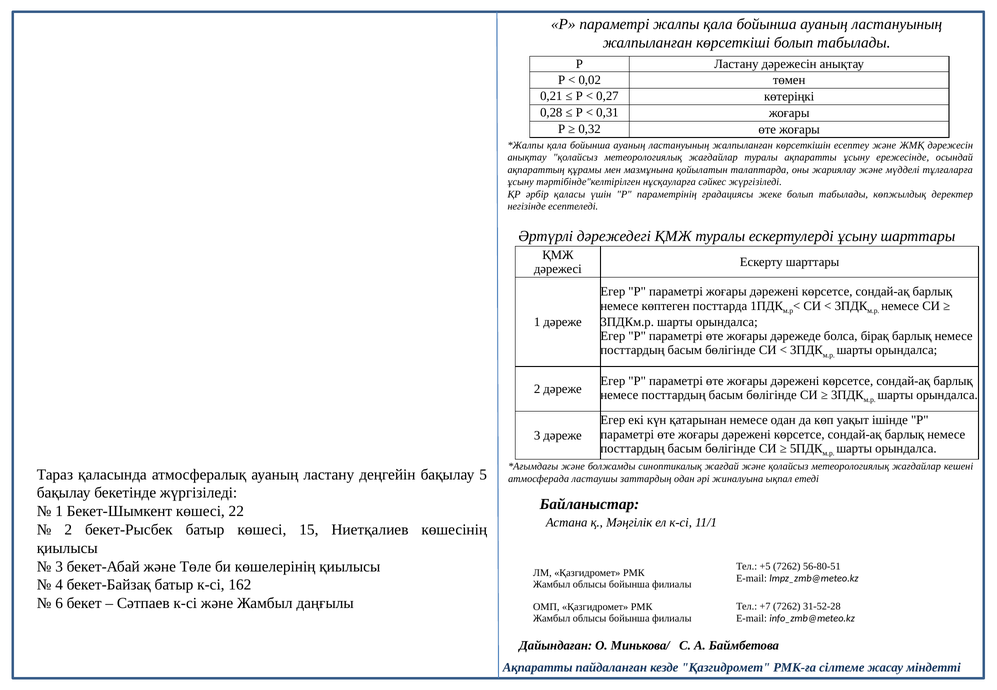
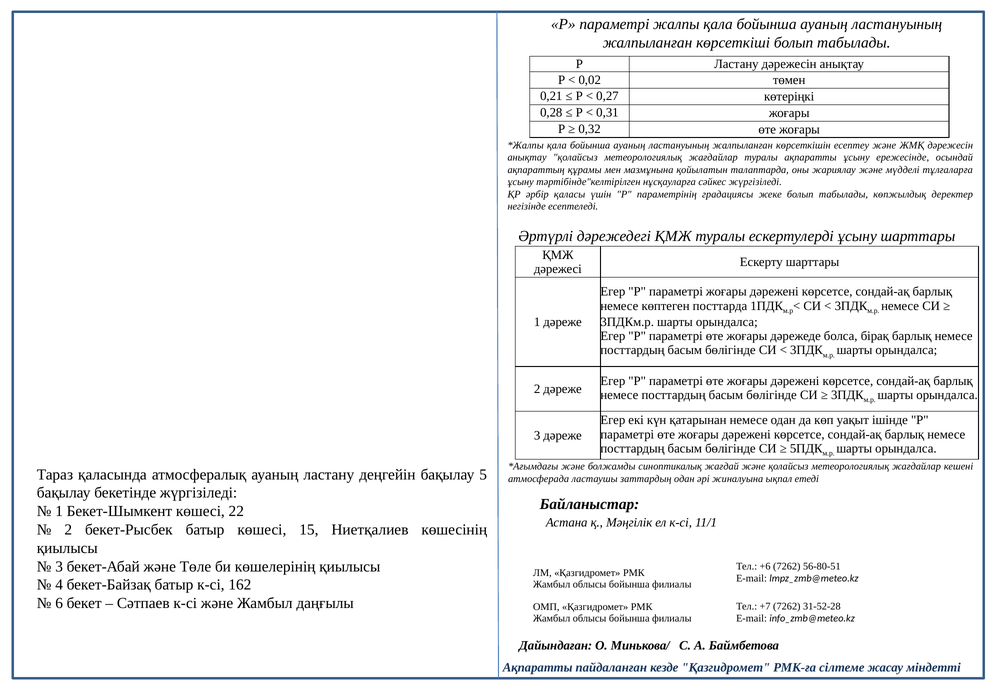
+5: +5 -> +6
